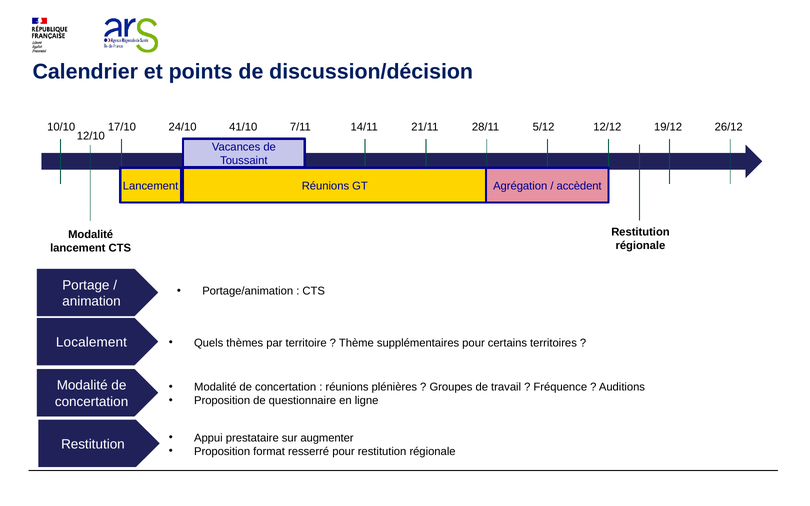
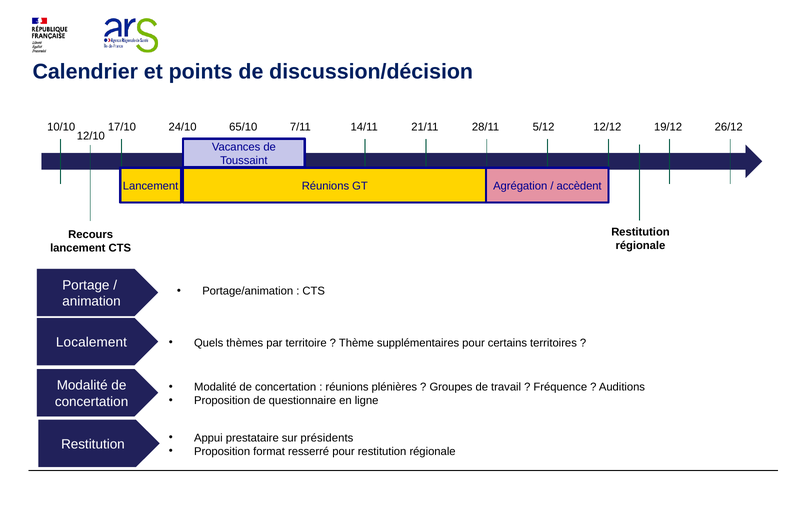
41/10: 41/10 -> 65/10
Modalité at (91, 235): Modalité -> Recours
augmenter: augmenter -> présidents
